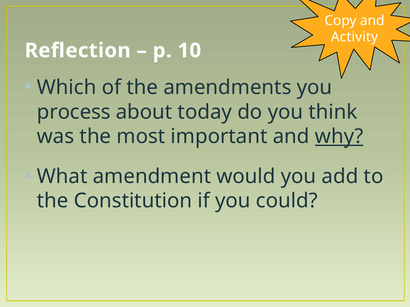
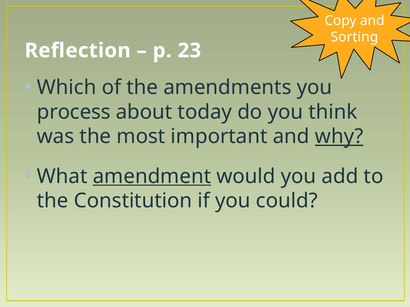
Activity: Activity -> Sorting
10: 10 -> 23
amendment underline: none -> present
